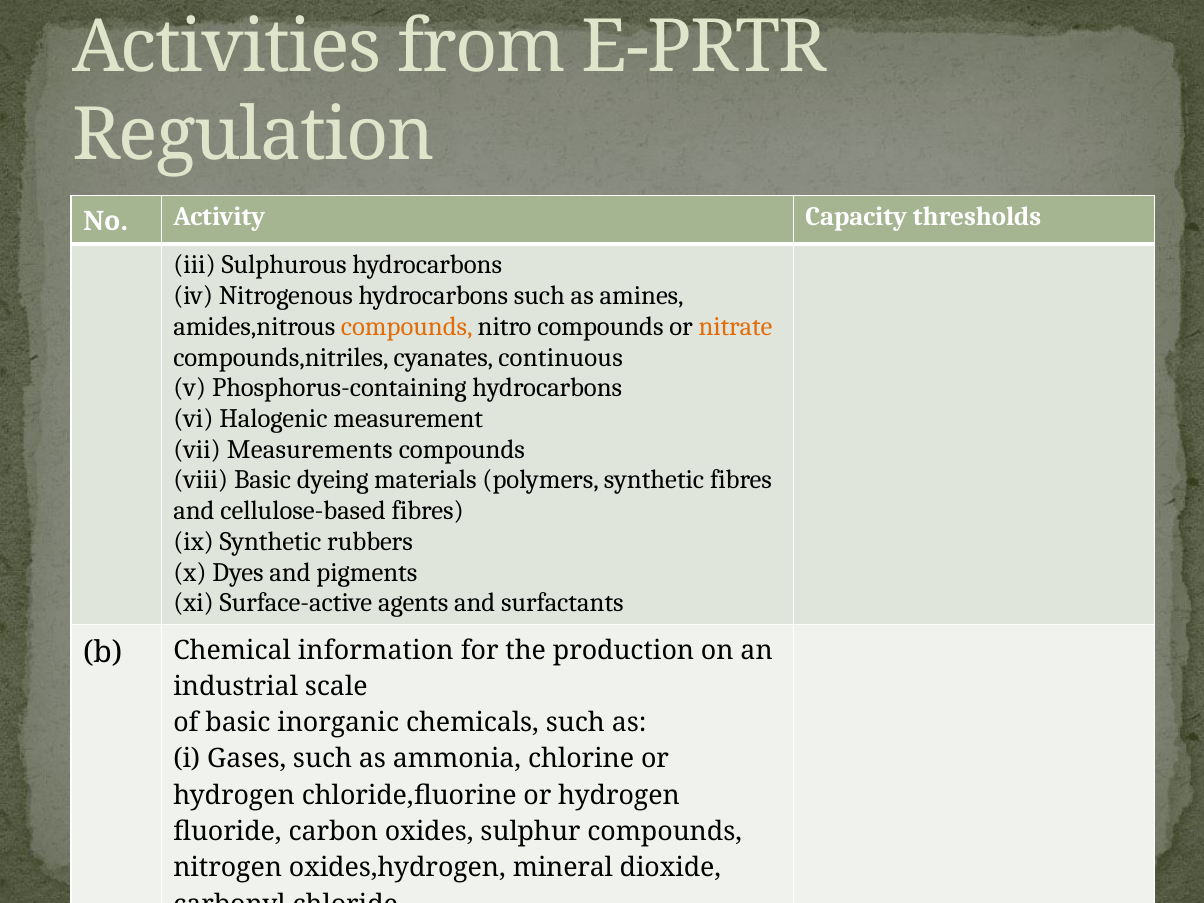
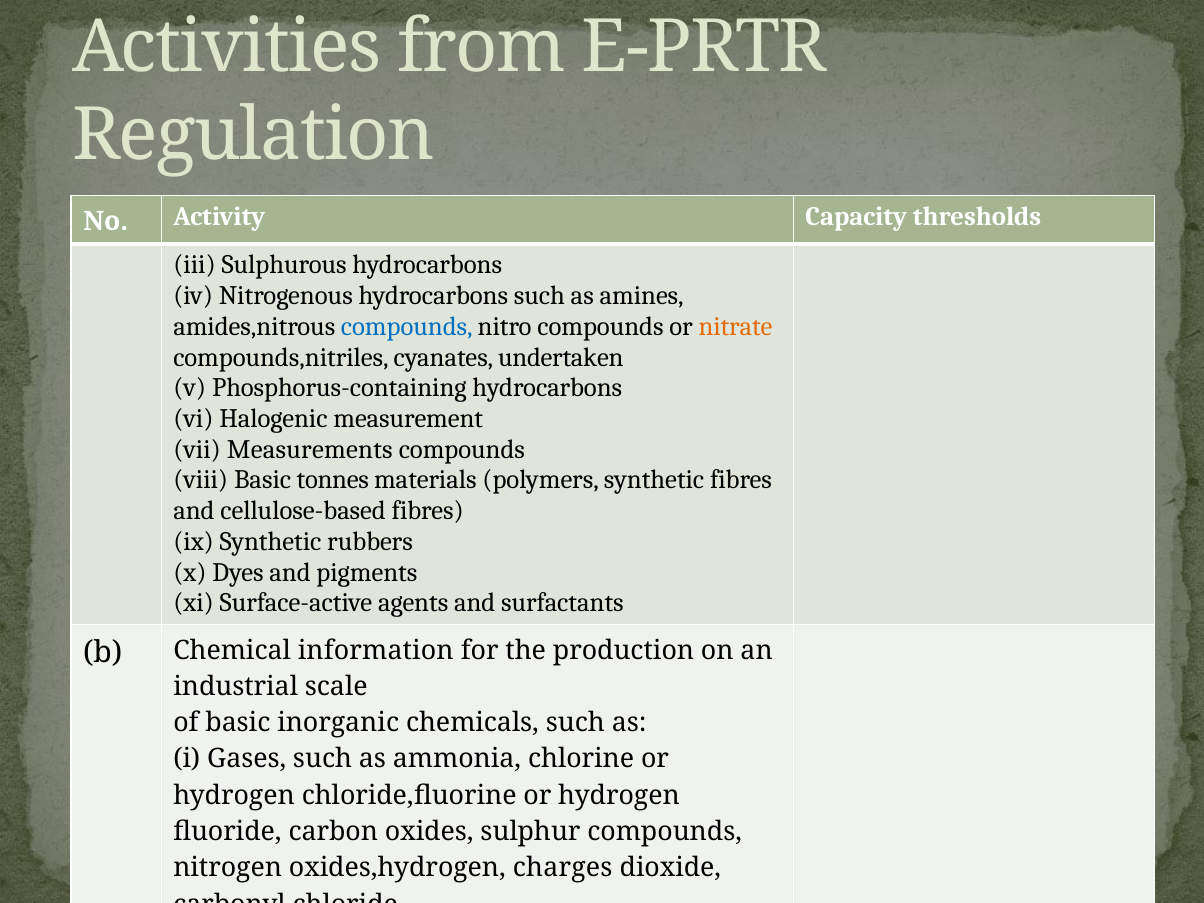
compounds at (407, 327) colour: orange -> blue
continuous: continuous -> undertaken
dyeing: dyeing -> tonnes
mineral: mineral -> charges
